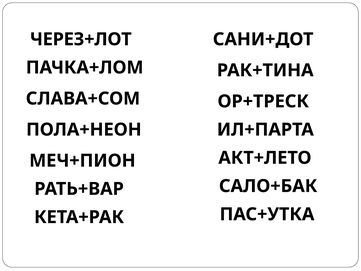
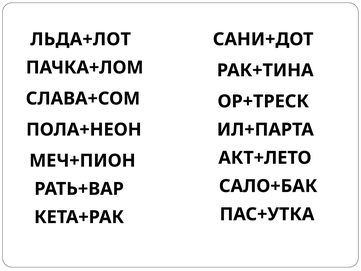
ЧЕРЕЗ+ЛОТ: ЧЕРЕЗ+ЛОТ -> ЛЬДА+ЛОТ
